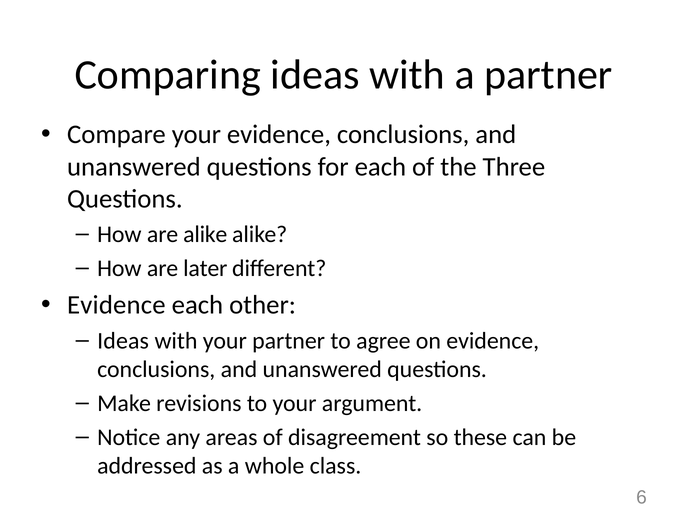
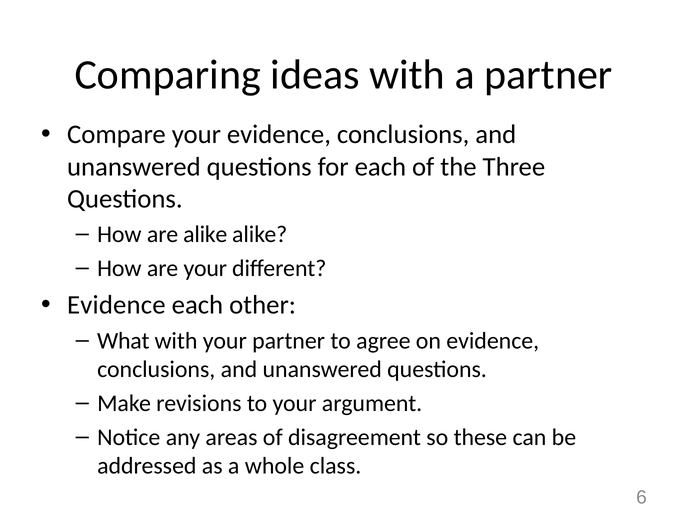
are later: later -> your
Ideas at (123, 341): Ideas -> What
